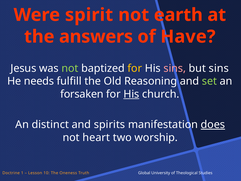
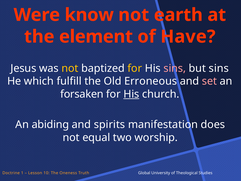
spirit: spirit -> know
answers: answers -> element
not at (70, 68) colour: light green -> yellow
needs: needs -> which
Reasoning: Reasoning -> Erroneous
set colour: light green -> pink
distinct: distinct -> abiding
does underline: present -> none
heart: heart -> equal
